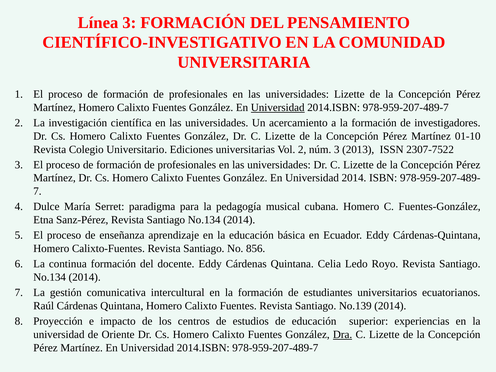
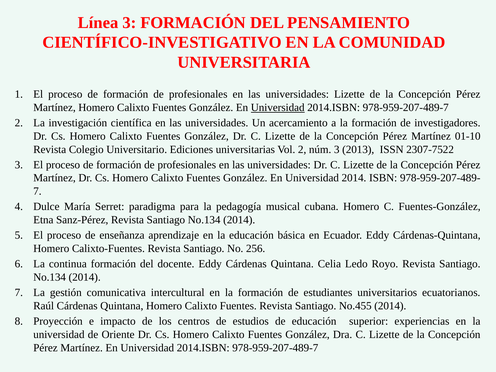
856: 856 -> 256
No.139: No.139 -> No.455
Dra underline: present -> none
